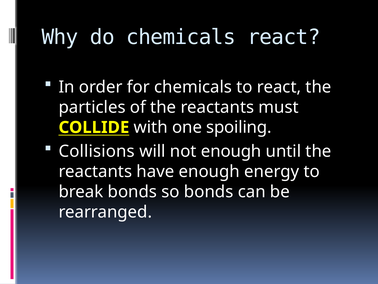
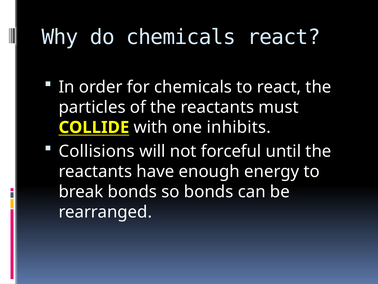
spoiling: spoiling -> inhibits
not enough: enough -> forceful
